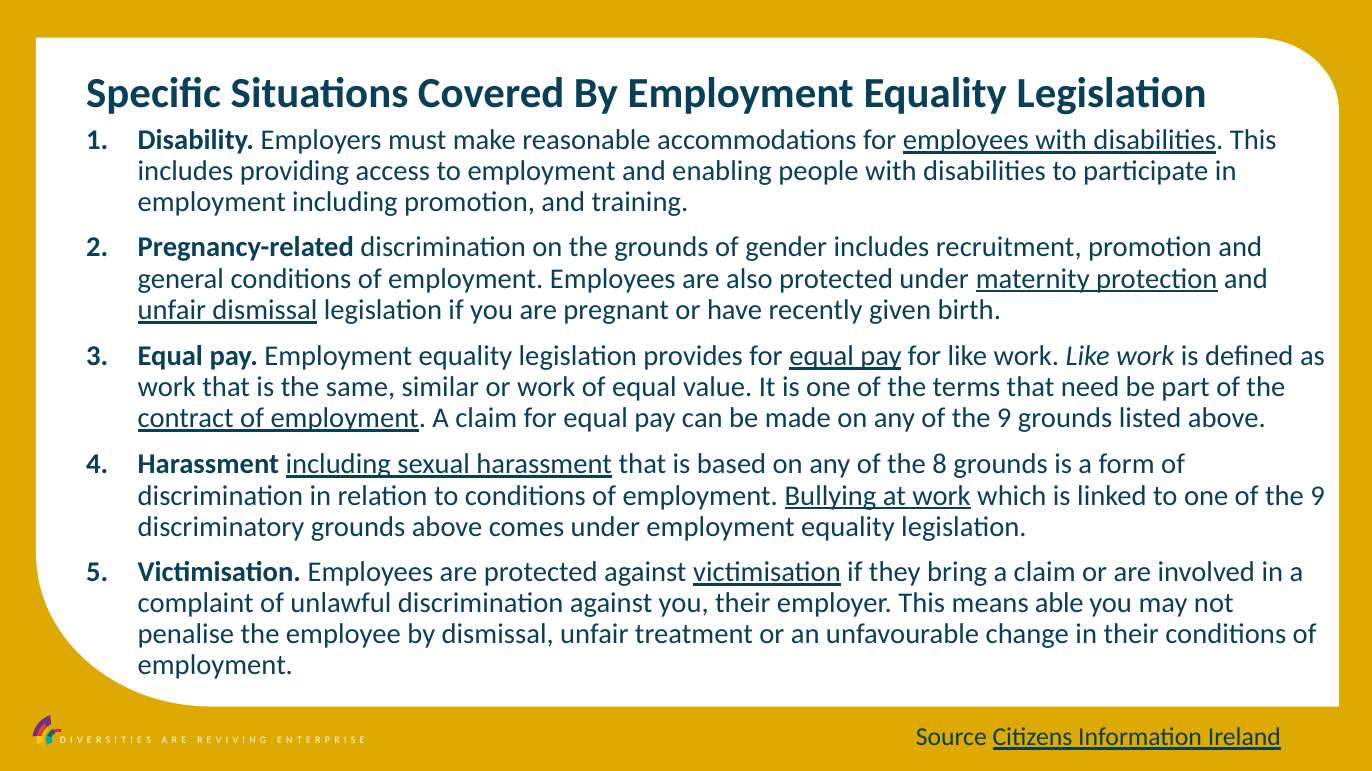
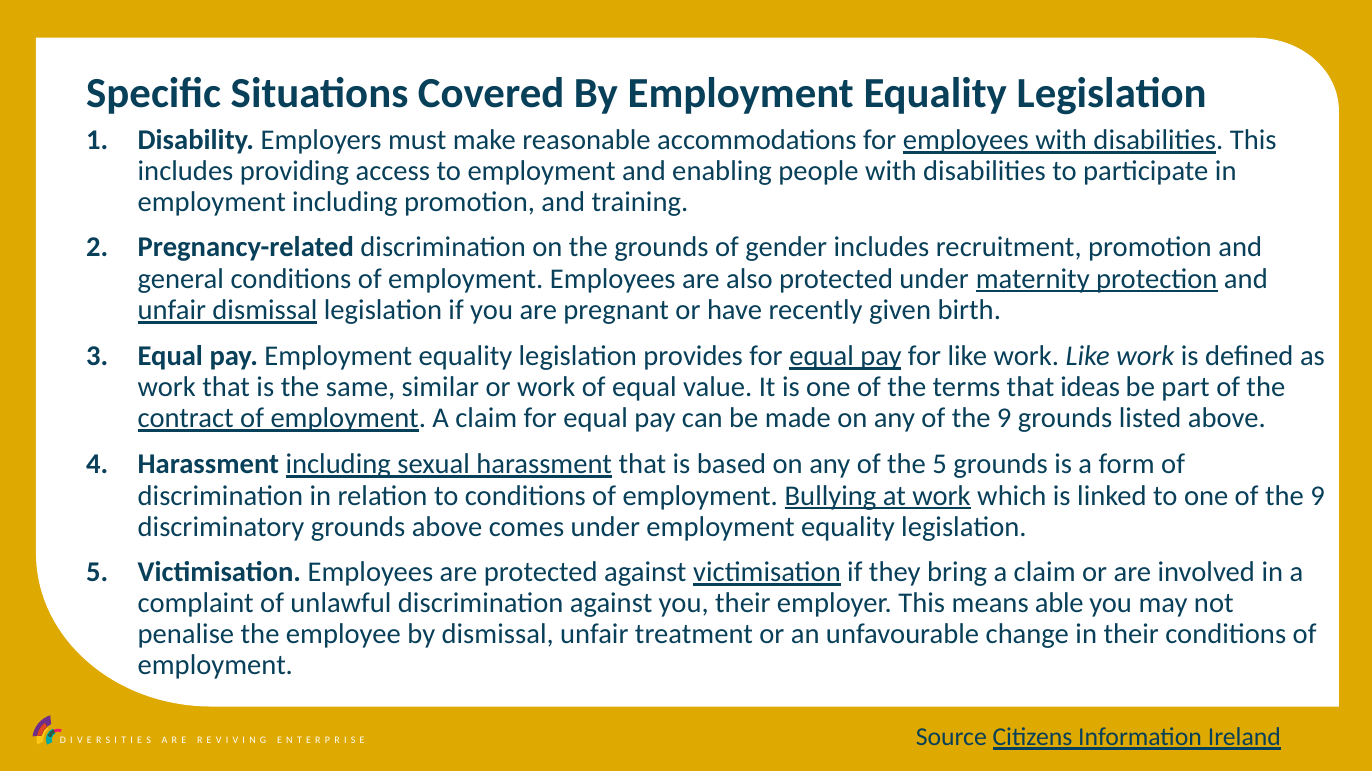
need: need -> ideas
the 8: 8 -> 5
